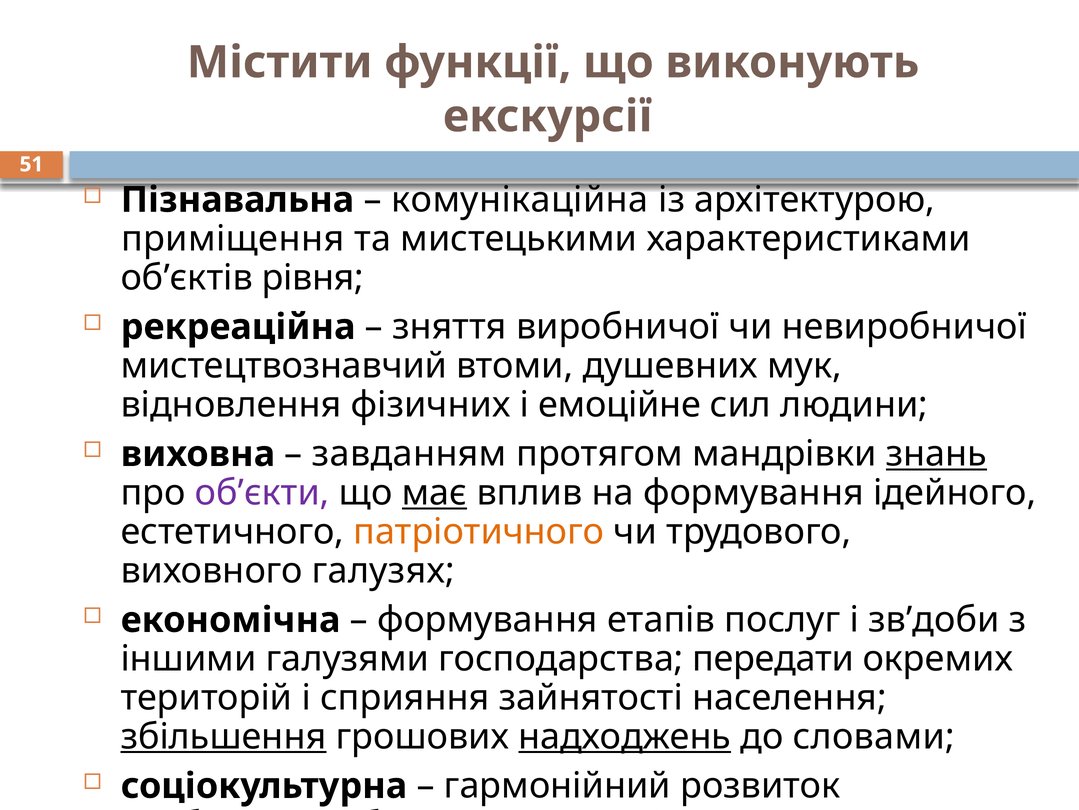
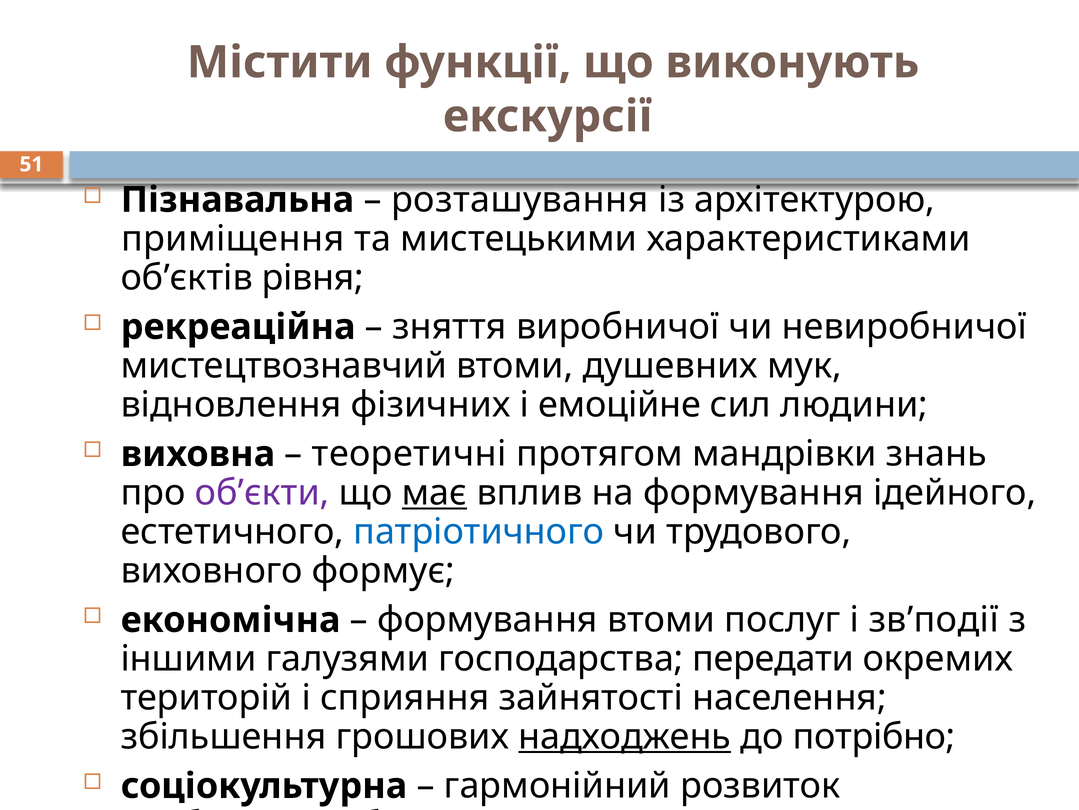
комунікаційна: комунікаційна -> розташування
завданням: завданням -> теоретичні
знань underline: present -> none
патріотичного colour: orange -> blue
галузях: галузях -> формує
формування етапів: етапів -> втоми
зв’доби: зв’доби -> зв’події
збільшення underline: present -> none
словами: словами -> потрібно
